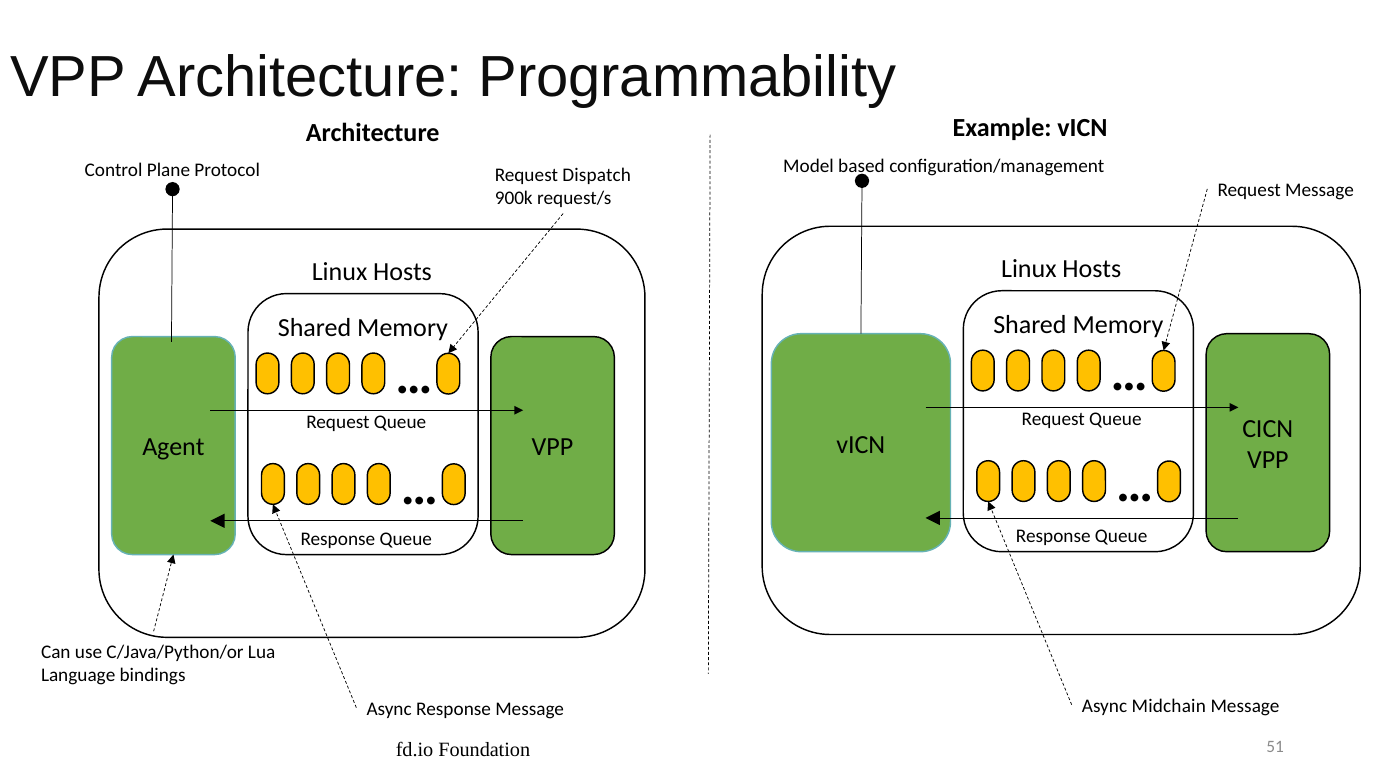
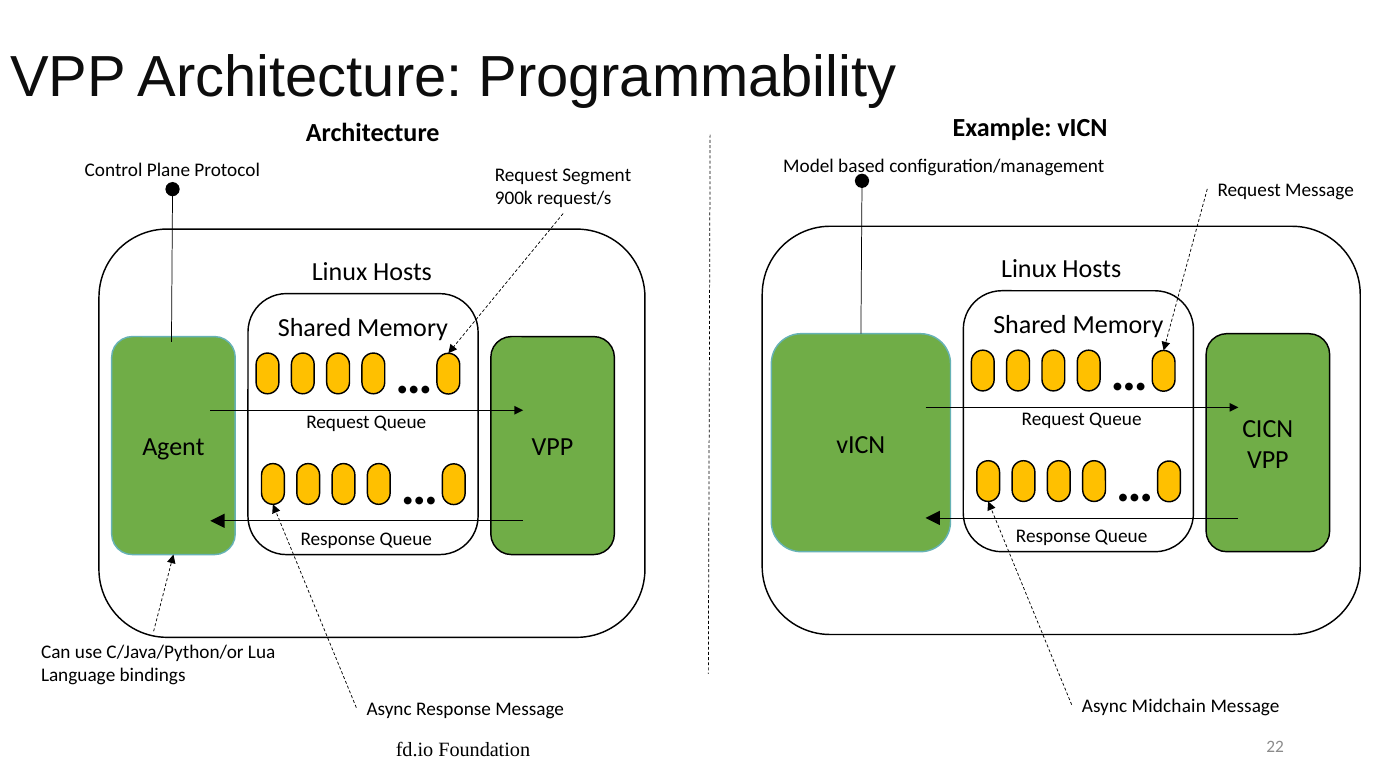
Dispatch: Dispatch -> Segment
51: 51 -> 22
